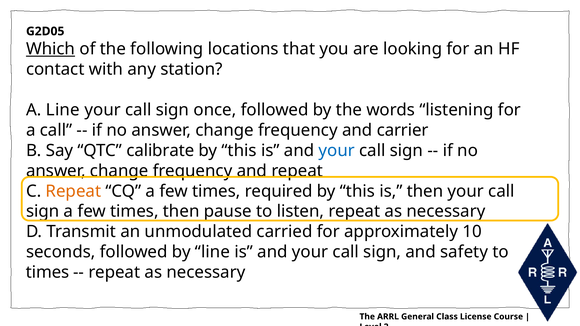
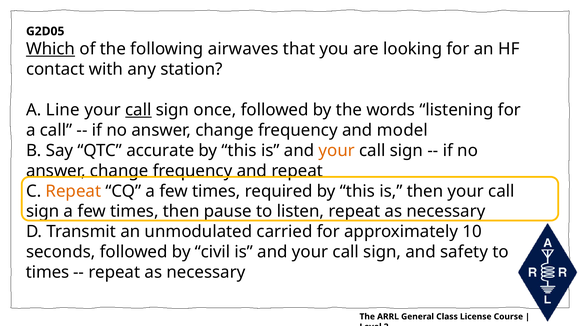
locations: locations -> airwaves
call at (138, 110) underline: none -> present
carrier: carrier -> model
calibrate: calibrate -> accurate
your at (337, 151) colour: blue -> orange
by line: line -> civil
